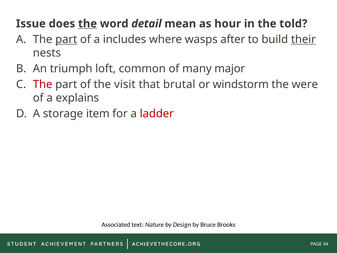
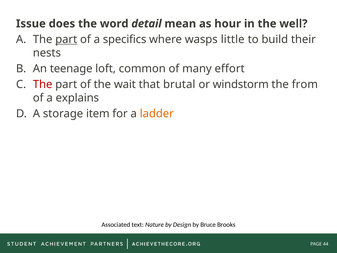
the at (88, 24) underline: present -> none
told: told -> well
includes: includes -> specifics
after: after -> little
their underline: present -> none
triumph: triumph -> teenage
major: major -> effort
visit: visit -> wait
were: were -> from
ladder colour: red -> orange
